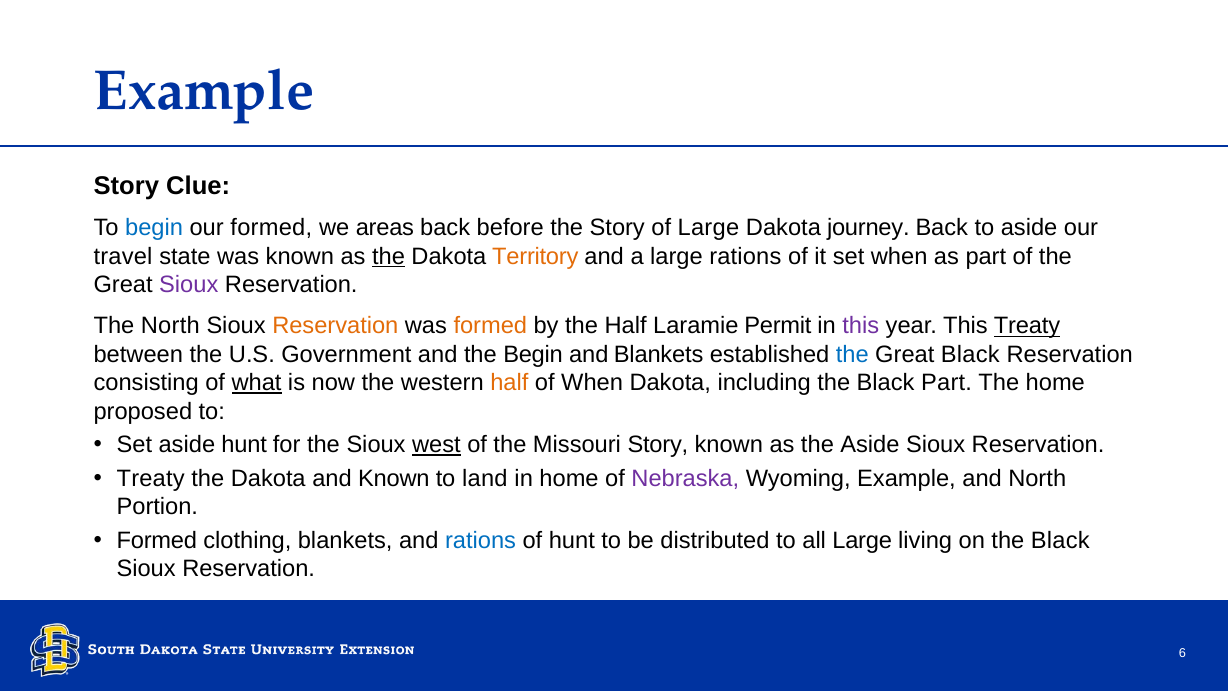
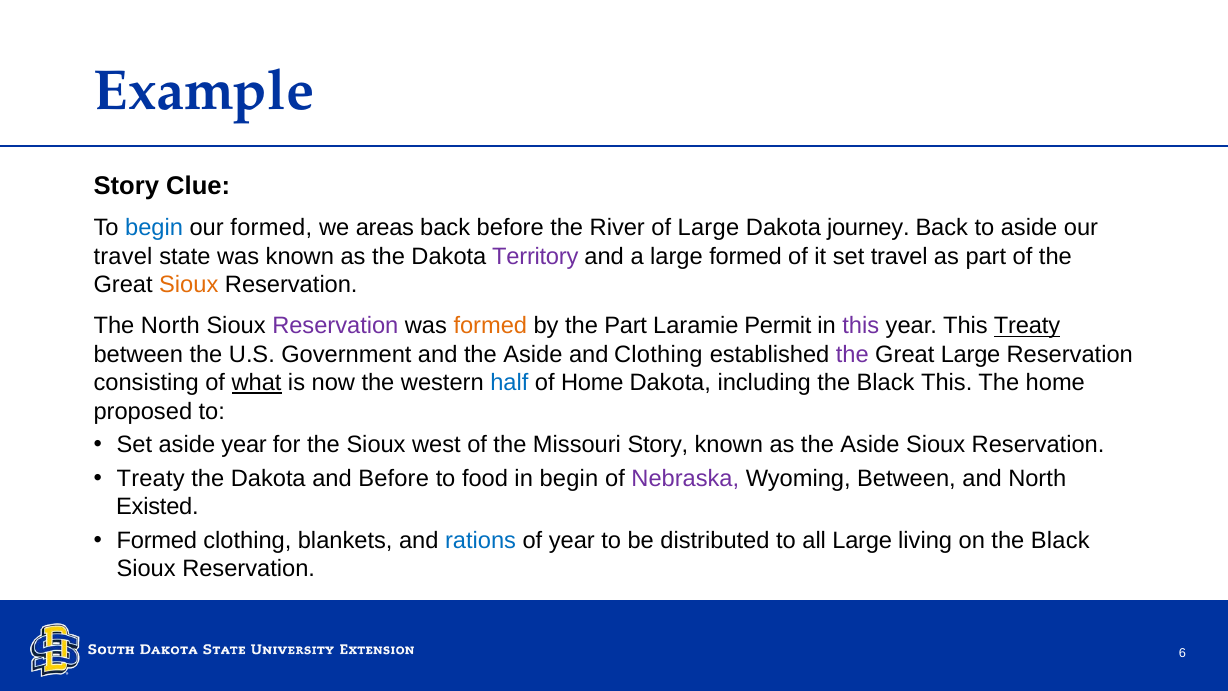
the Story: Story -> River
the at (389, 256) underline: present -> none
Territory colour: orange -> purple
large rations: rations -> formed
set when: when -> travel
Sioux at (189, 285) colour: purple -> orange
Reservation at (335, 326) colour: orange -> purple
the Half: Half -> Part
and the Begin: Begin -> Aside
and Blankets: Blankets -> Clothing
the at (852, 354) colour: blue -> purple
Great Black: Black -> Large
half at (509, 383) colour: orange -> blue
of When: When -> Home
Black Part: Part -> This
aside hunt: hunt -> year
west underline: present -> none
and Known: Known -> Before
land: land -> food
in home: home -> begin
Wyoming Example: Example -> Between
Portion: Portion -> Existed
of hunt: hunt -> year
